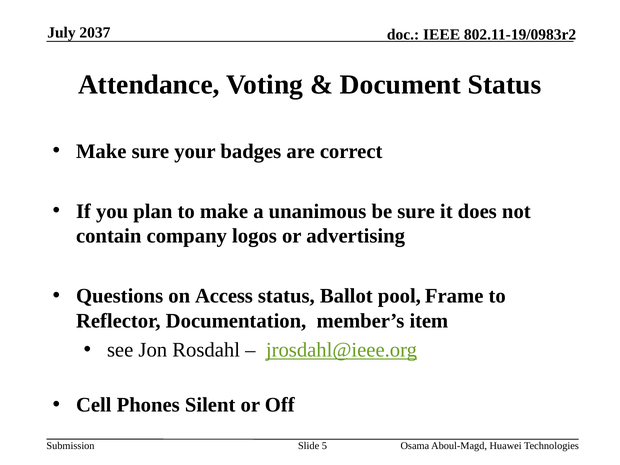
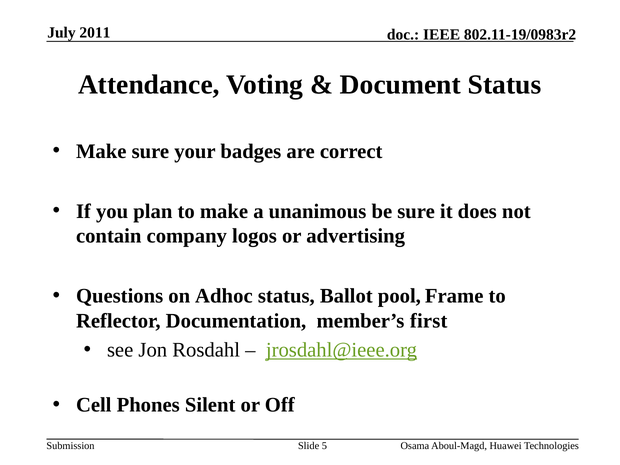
2037: 2037 -> 2011
Access: Access -> Adhoc
item: item -> first
